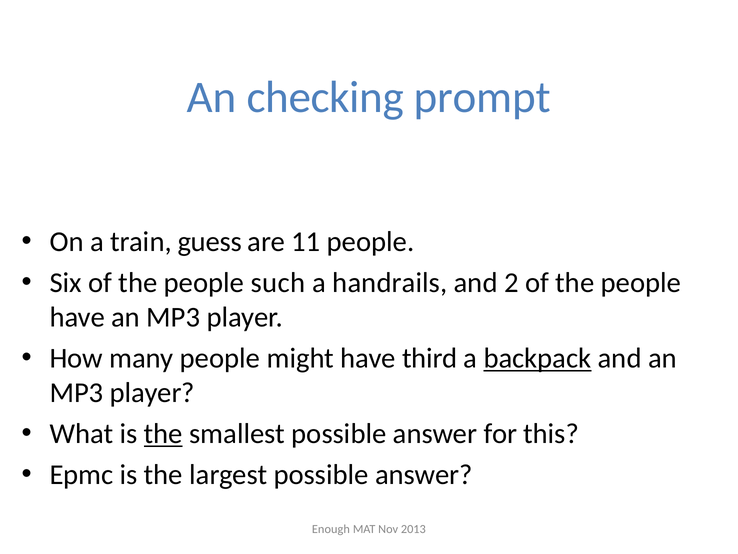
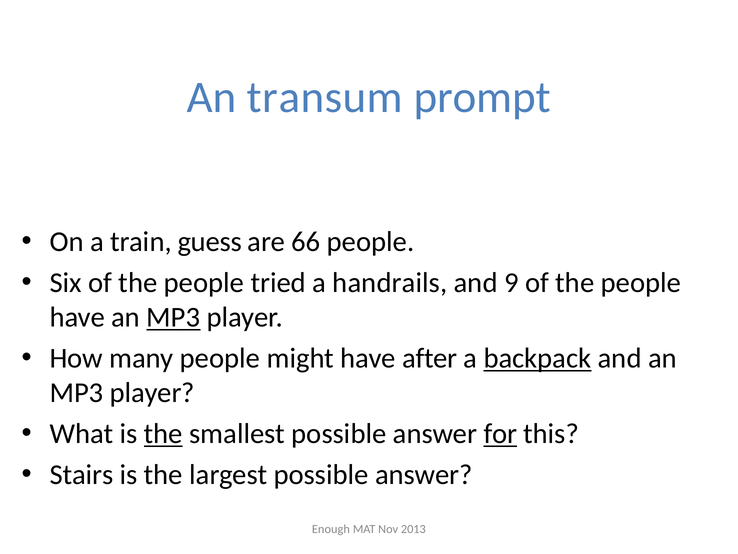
checking: checking -> transum
11: 11 -> 66
such: such -> tried
2: 2 -> 9
MP3 at (173, 317) underline: none -> present
third: third -> after
for underline: none -> present
Epmc: Epmc -> Stairs
